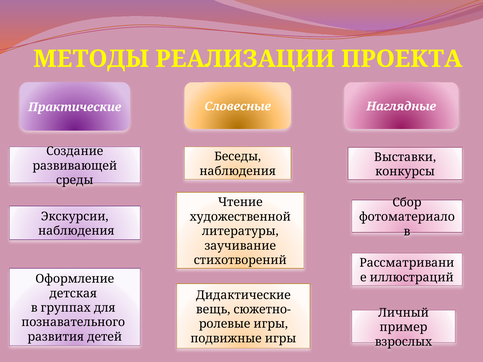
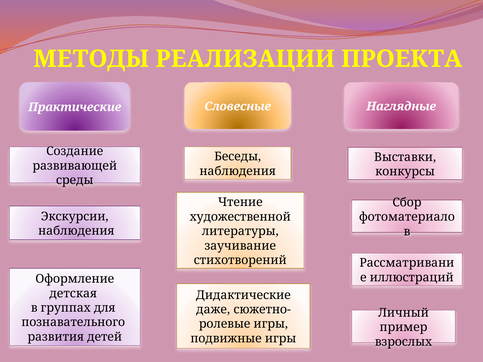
вещь: вещь -> даже
